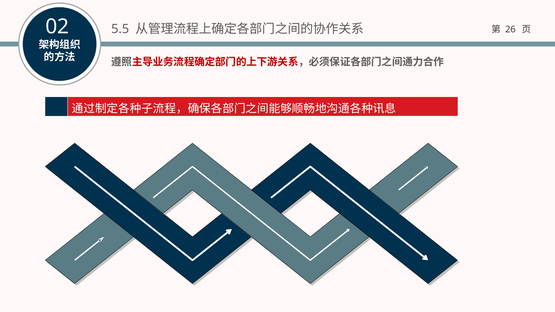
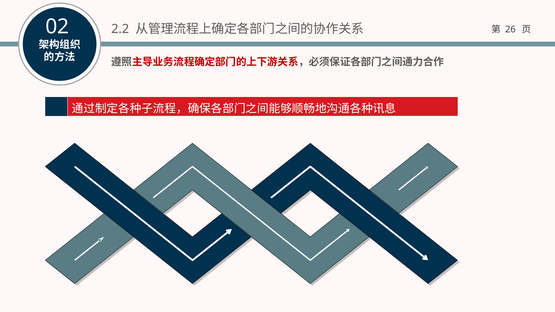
5.5: 5.5 -> 2.2
